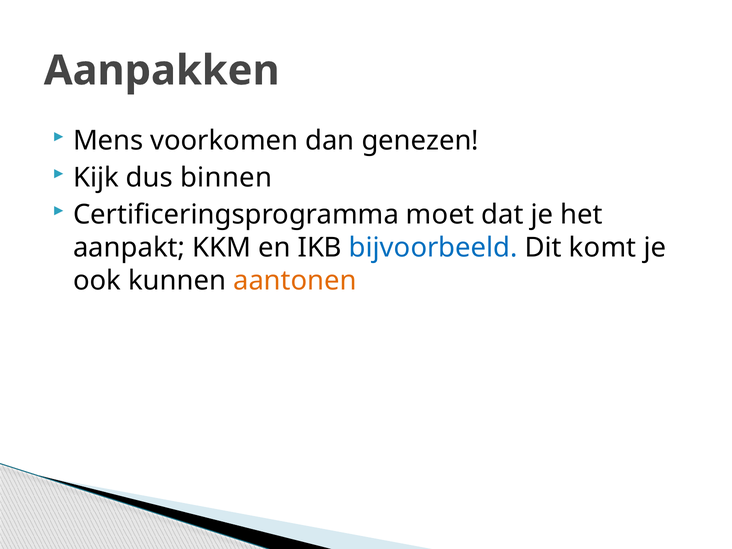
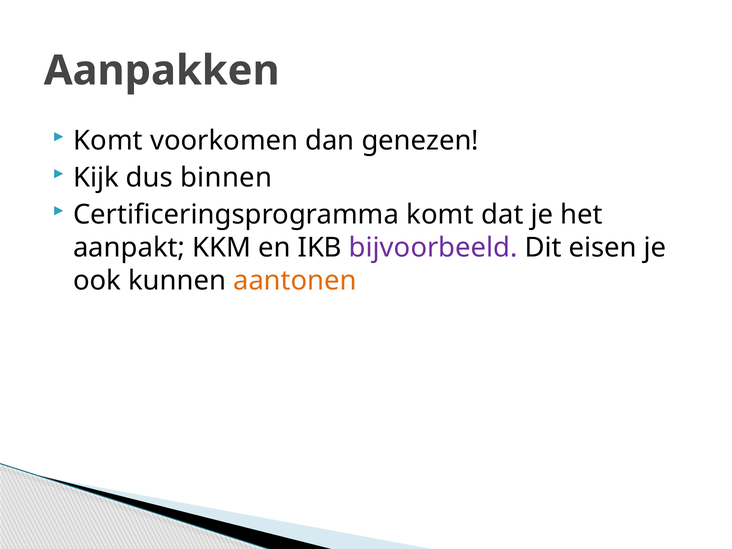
Mens at (108, 141): Mens -> Komt
Certificeringsprogramma moet: moet -> komt
bijvoorbeeld colour: blue -> purple
komt: komt -> eisen
